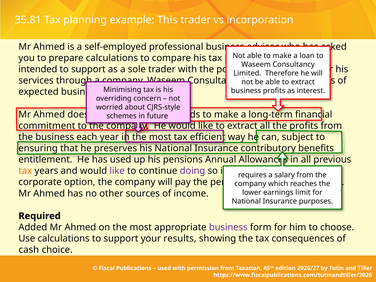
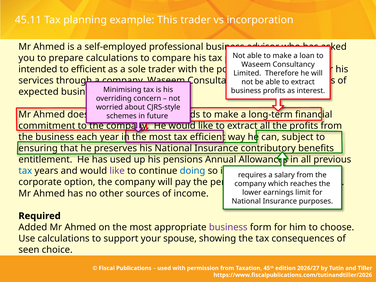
35.81: 35.81 -> 45.11
support at (88, 69): support -> efficient
tax at (25, 171) colour: orange -> blue
doing colour: purple -> blue
results: results -> spouse
cash: cash -> seen
